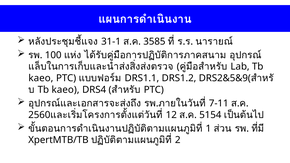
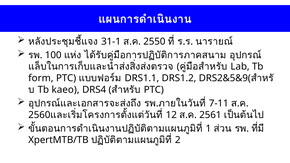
3585: 3585 -> 2550
kaeo at (41, 78): kaeo -> form
5154: 5154 -> 2561
